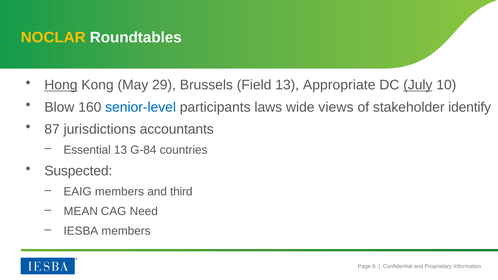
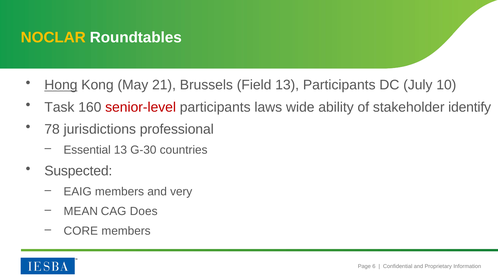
29: 29 -> 21
13 Appropriate: Appropriate -> Participants
July underline: present -> none
Blow: Blow -> Task
senior-level colour: blue -> red
views: views -> ability
87: 87 -> 78
accountants: accountants -> professional
G-84: G-84 -> G-30
third: third -> very
Need: Need -> Does
IESBA: IESBA -> CORE
